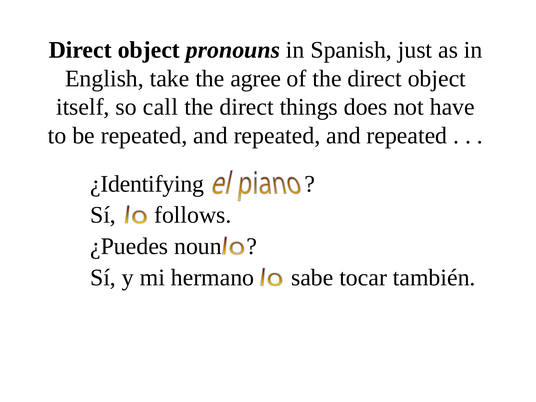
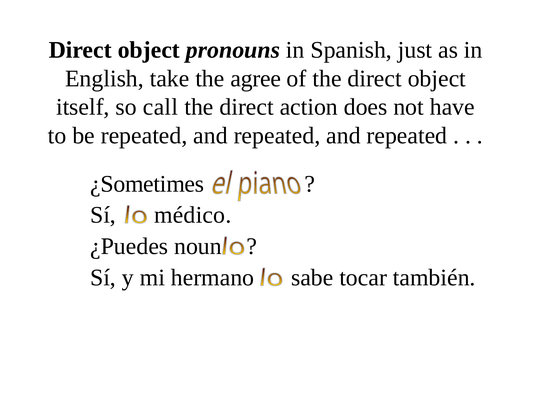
things: things -> action
¿Identifying: ¿Identifying -> ¿Sometimes
follows: follows -> médico
